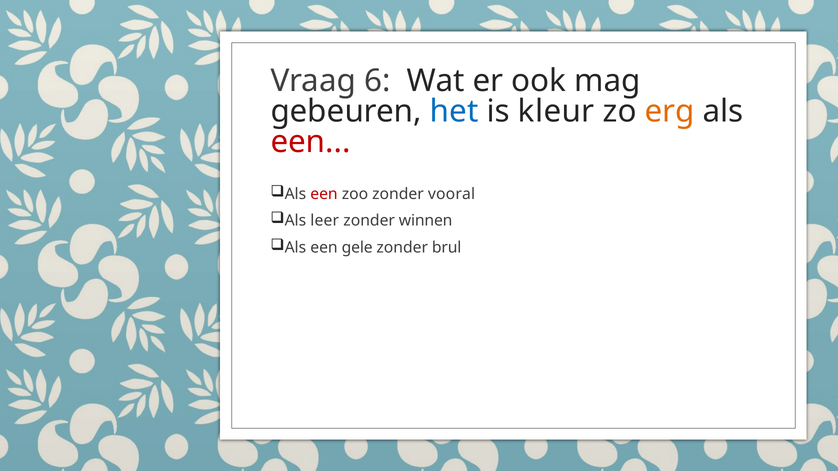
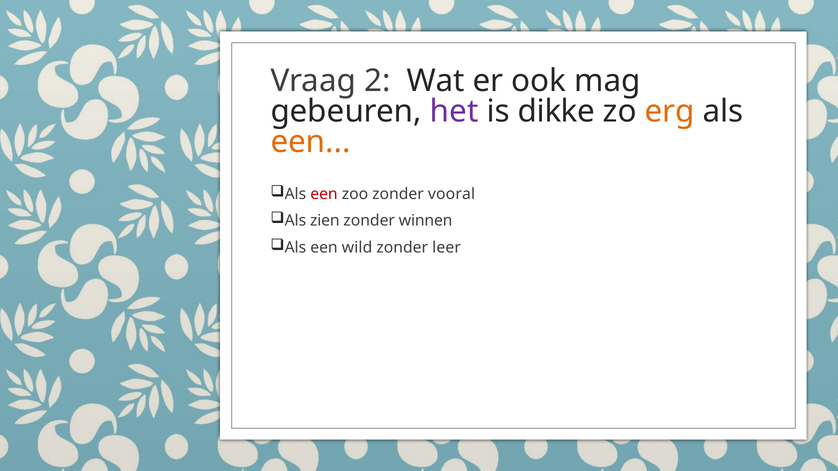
6: 6 -> 2
het colour: blue -> purple
kleur: kleur -> dikke
een at (311, 142) colour: red -> orange
leer: leer -> zien
gele: gele -> wild
brul: brul -> leer
